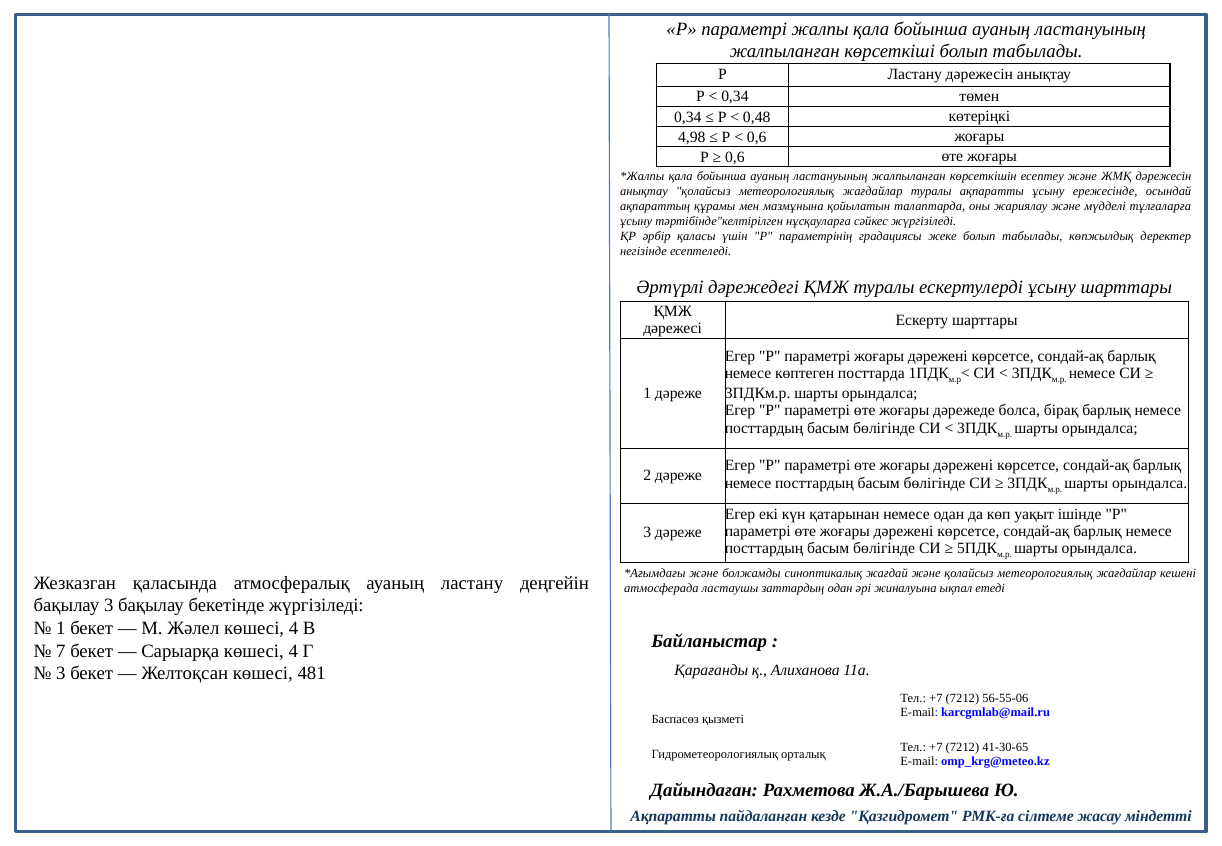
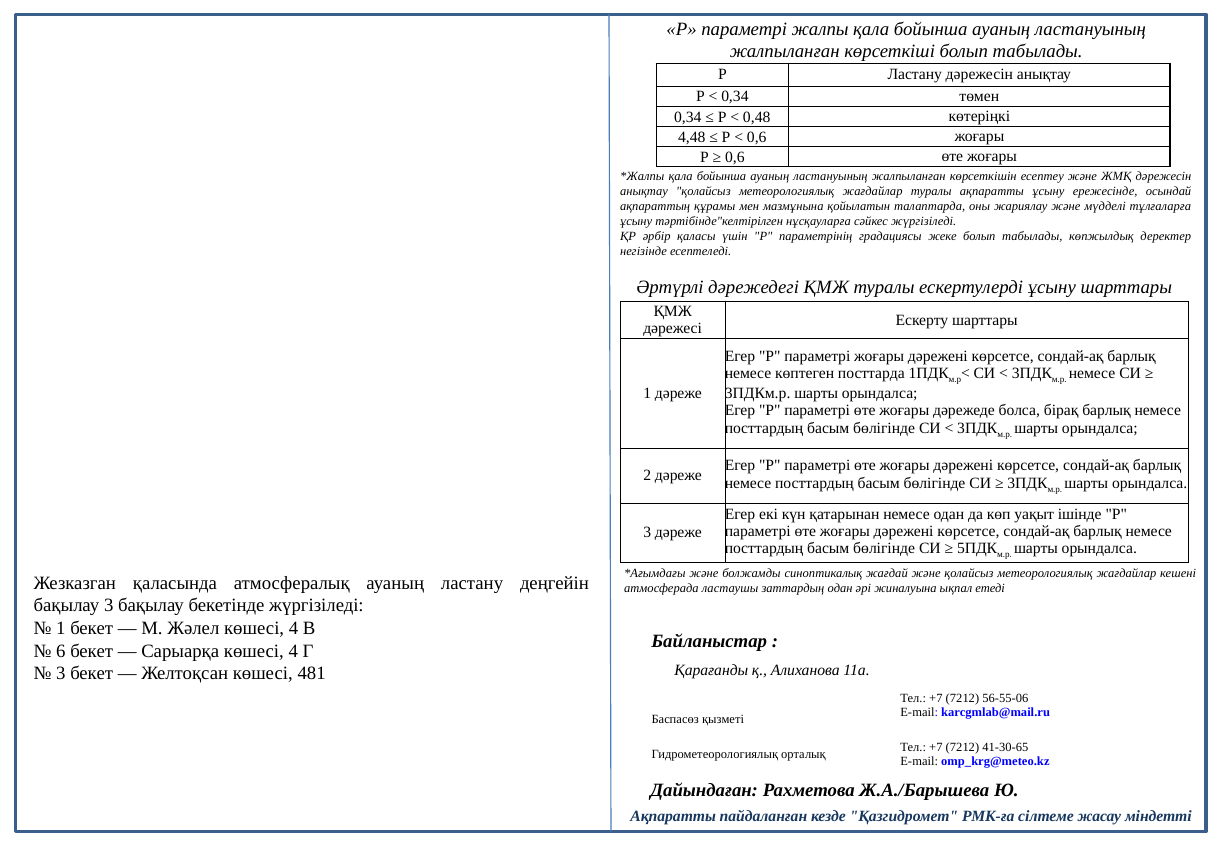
4,98: 4,98 -> 4,48
7: 7 -> 6
